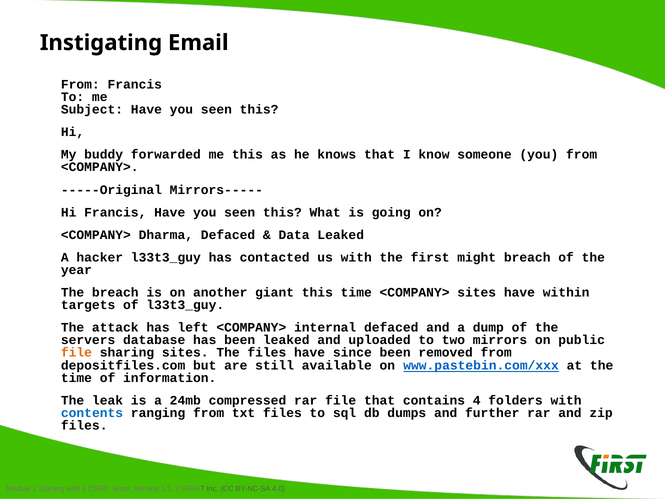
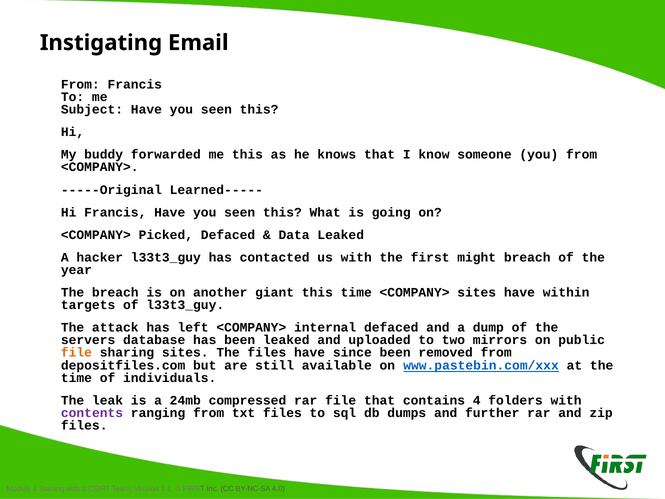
Mirrors-----: Mirrors----- -> Learned-----
Dharma: Dharma -> Picked
information: information -> individuals
contents colour: blue -> purple
